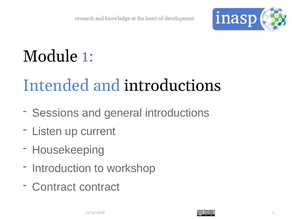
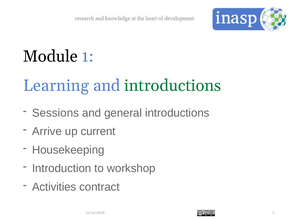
Intended: Intended -> Learning
introductions at (173, 86) colour: black -> green
Listen: Listen -> Arrive
Contract at (54, 187): Contract -> Activities
